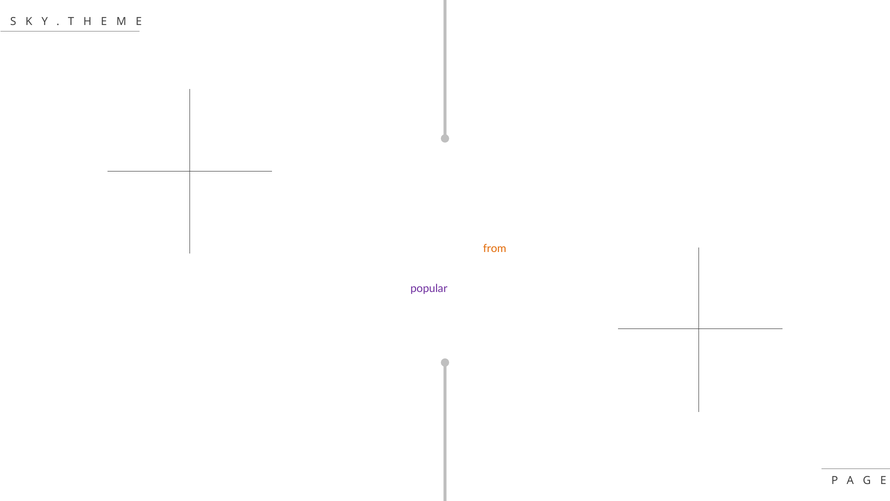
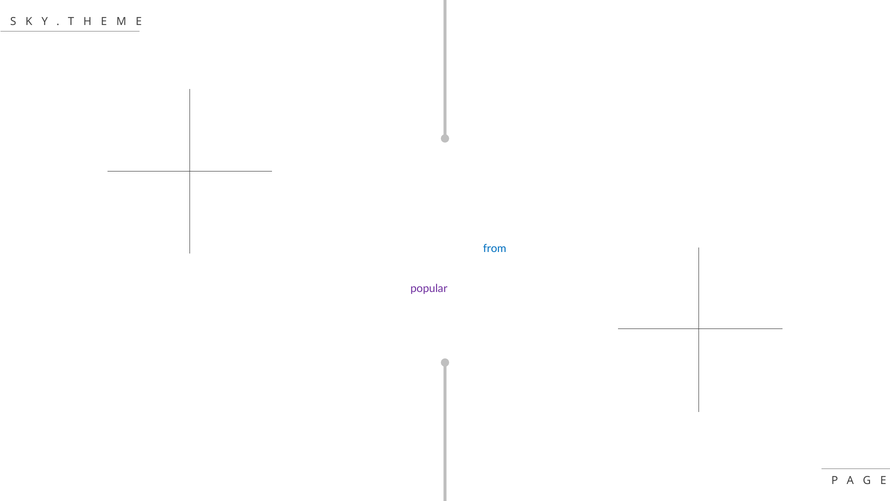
from colour: orange -> blue
